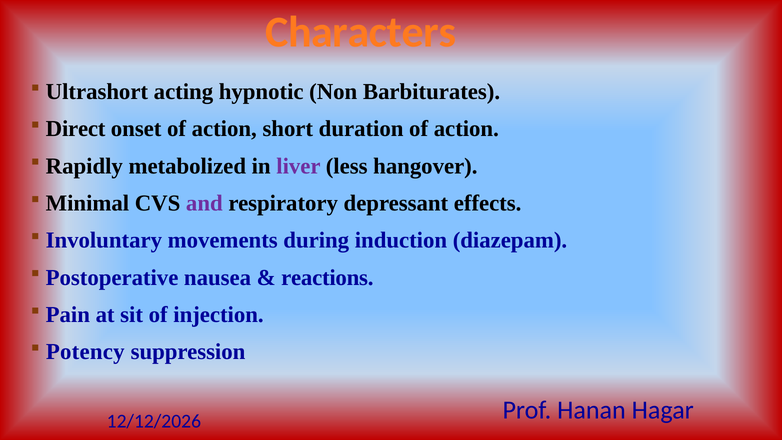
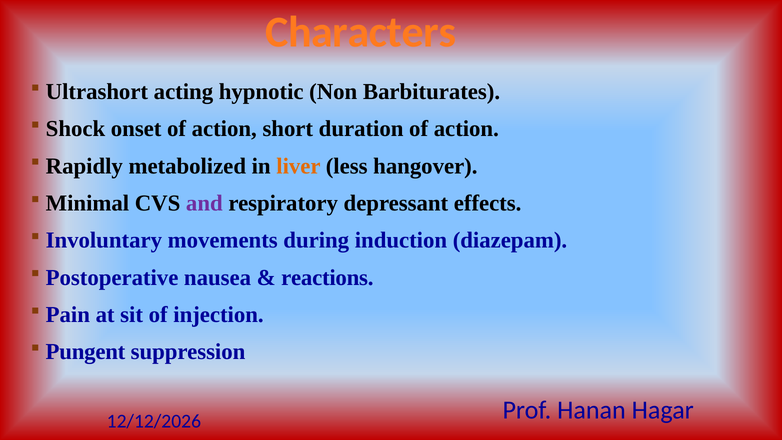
Direct: Direct -> Shock
liver colour: purple -> orange
Potency: Potency -> Pungent
